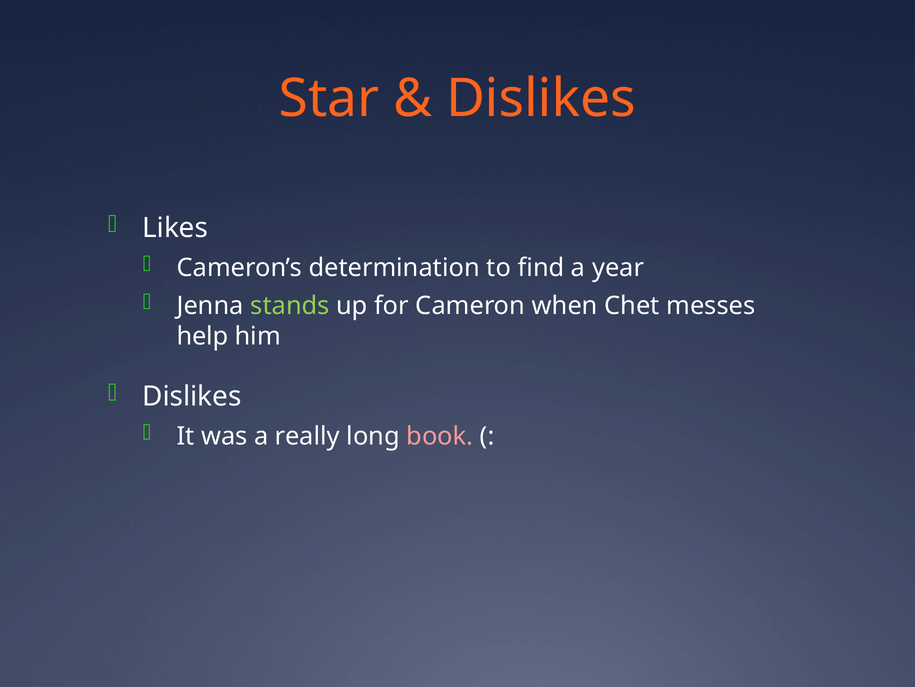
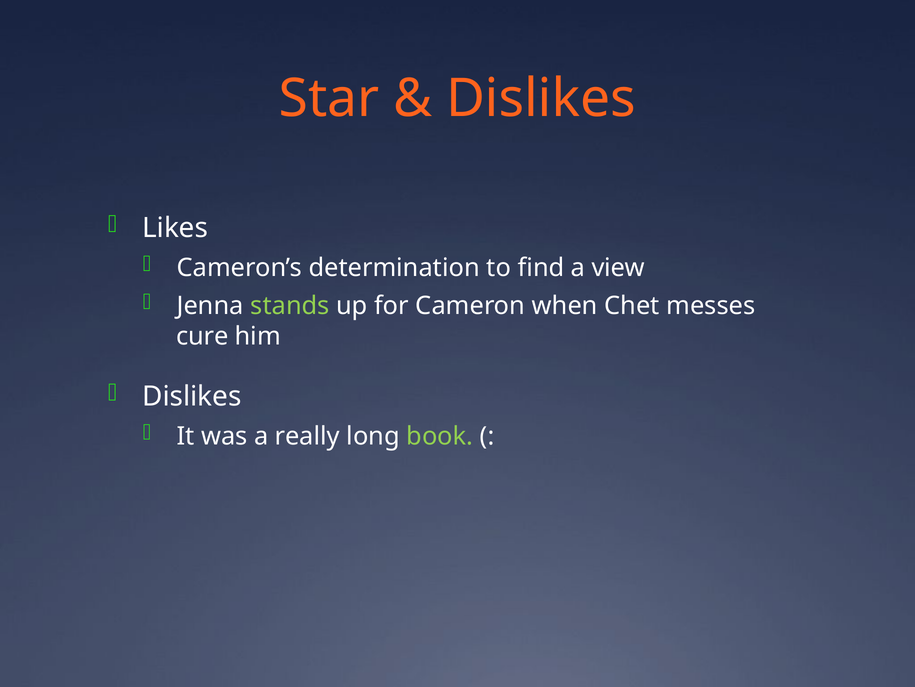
year: year -> view
help: help -> cure
book colour: pink -> light green
